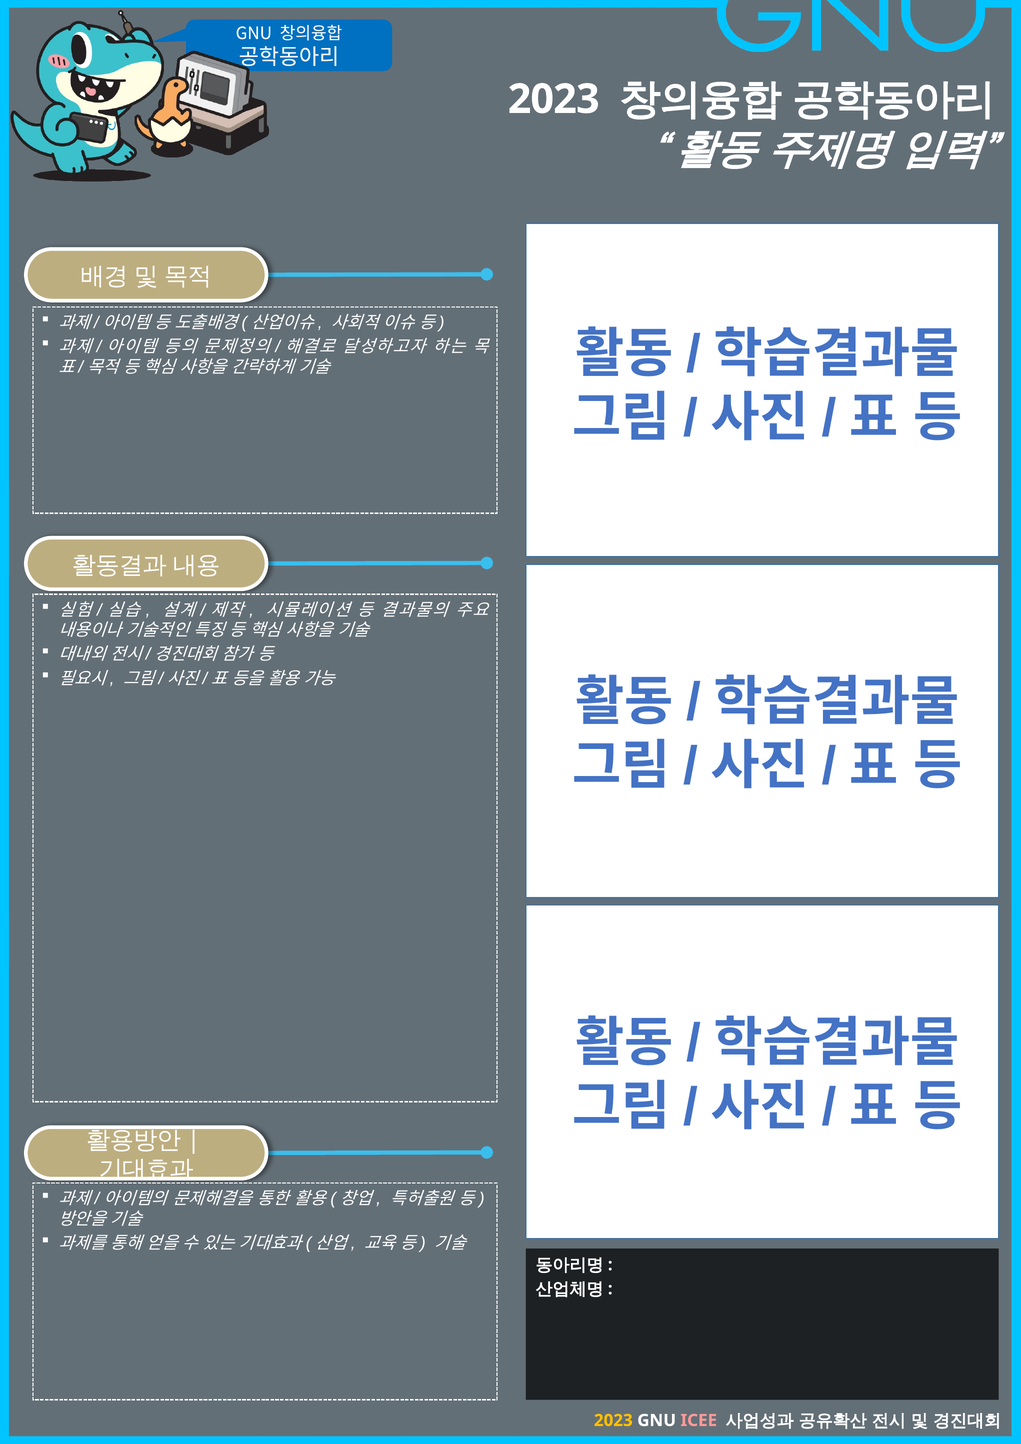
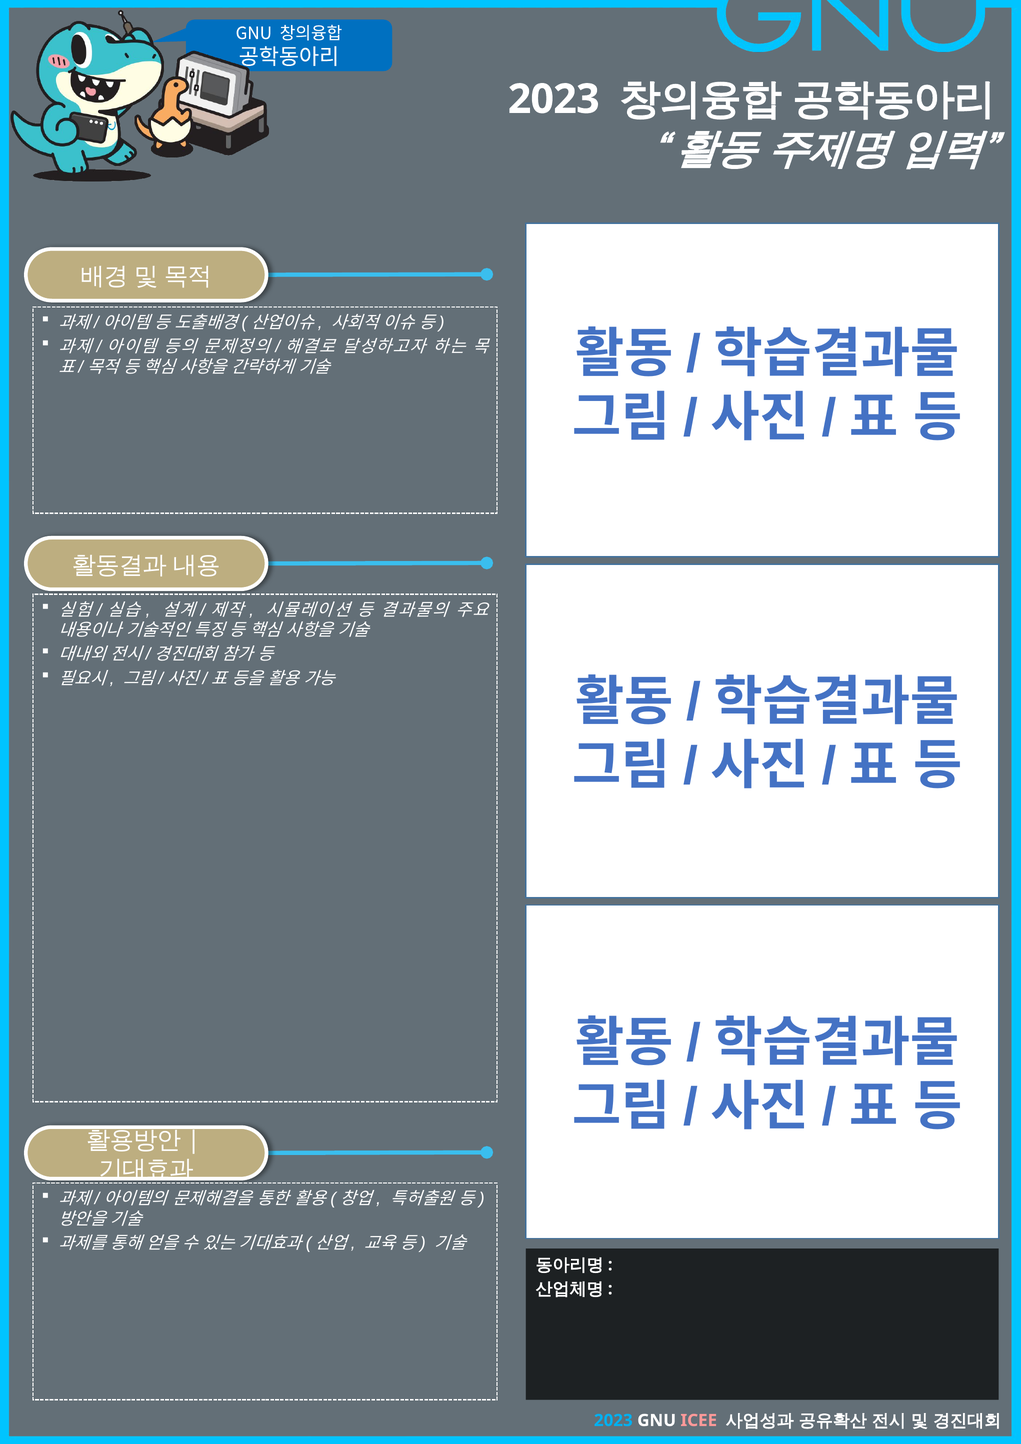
2023 at (613, 1420) colour: yellow -> light blue
